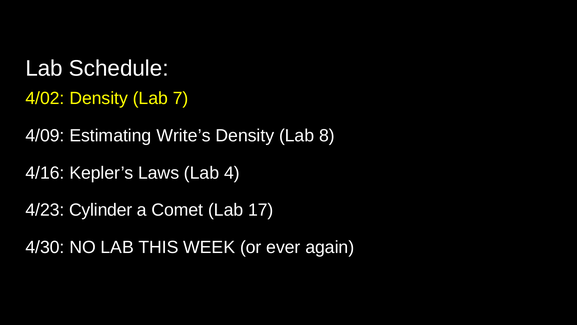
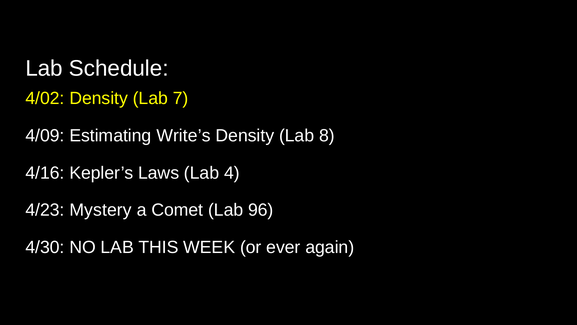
Cylinder: Cylinder -> Mystery
17: 17 -> 96
